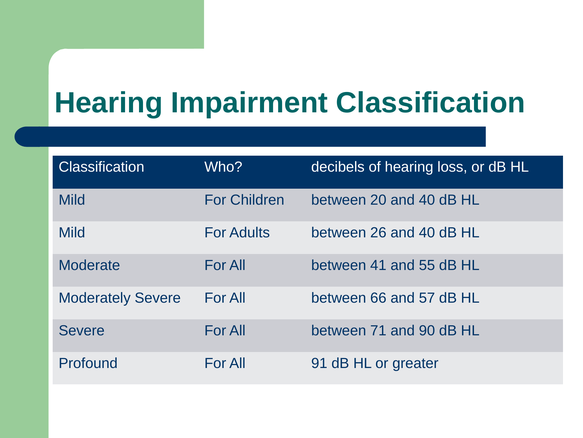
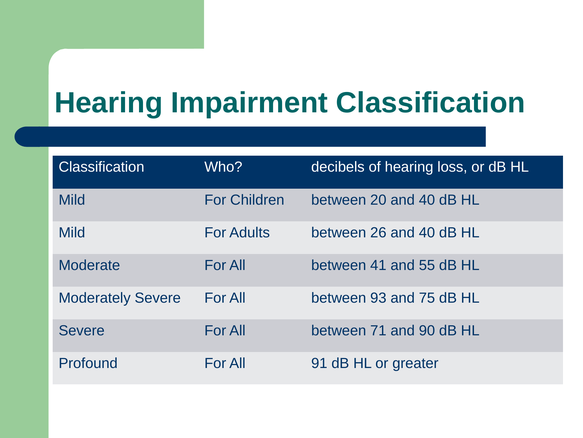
66: 66 -> 93
57: 57 -> 75
